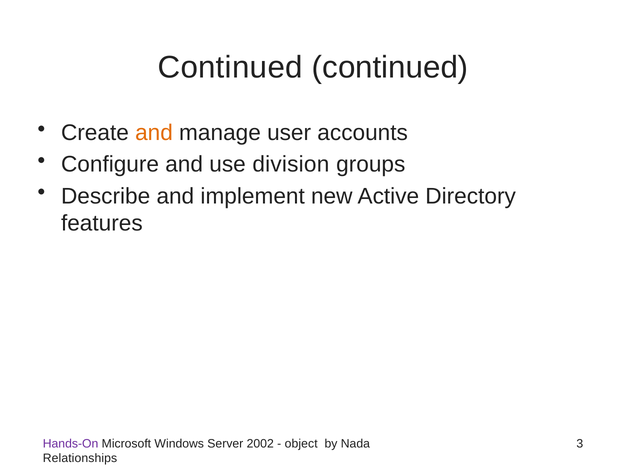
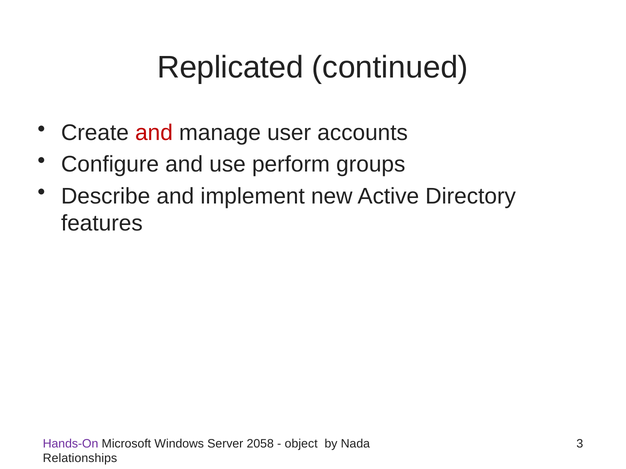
Continued at (230, 67): Continued -> Replicated
and at (154, 133) colour: orange -> red
division: division -> perform
2002: 2002 -> 2058
